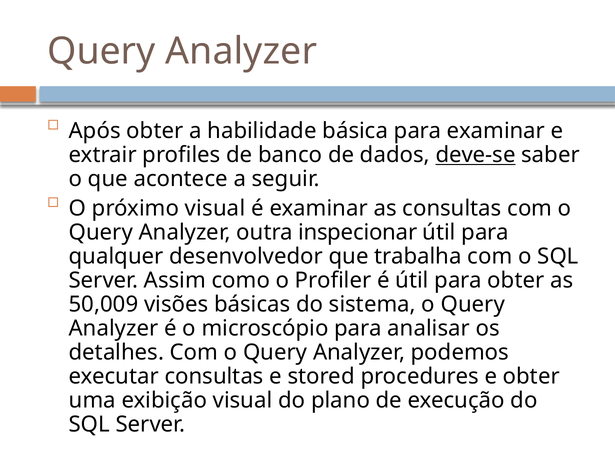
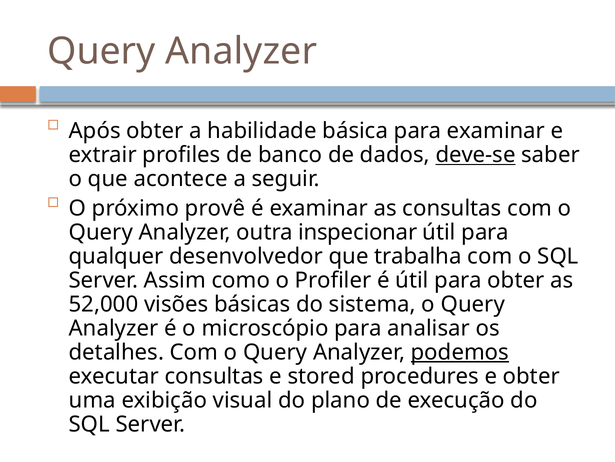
próximo visual: visual -> provê
50,009: 50,009 -> 52,000
podemos underline: none -> present
